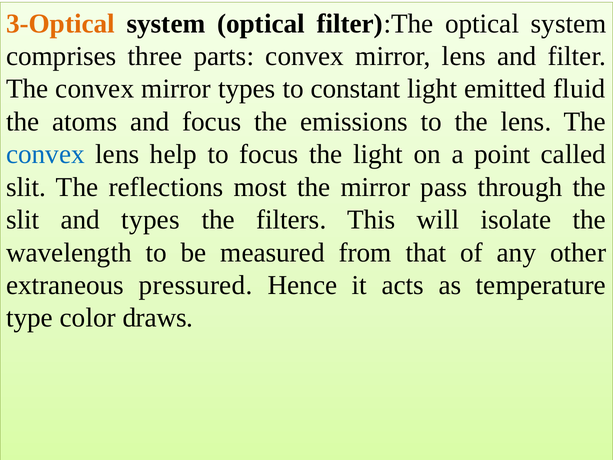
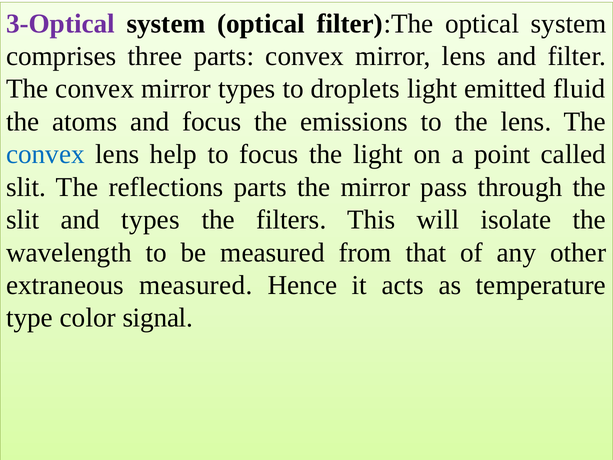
3-Optical colour: orange -> purple
constant: constant -> droplets
reflections most: most -> parts
extraneous pressured: pressured -> measured
draws: draws -> signal
